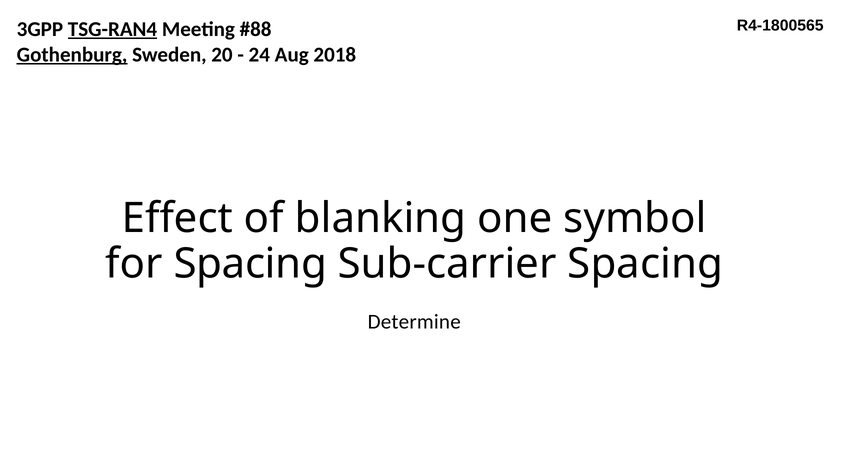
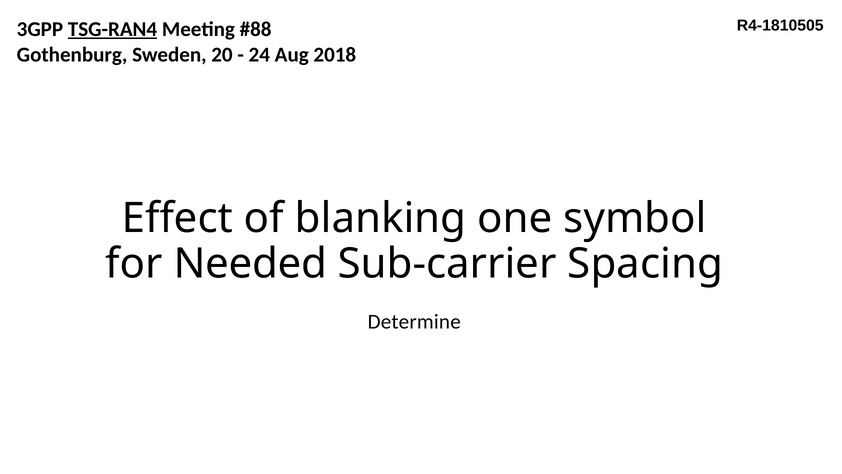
R4-1800565: R4-1800565 -> R4-1810505
Gothenburg underline: present -> none
for Spacing: Spacing -> Needed
